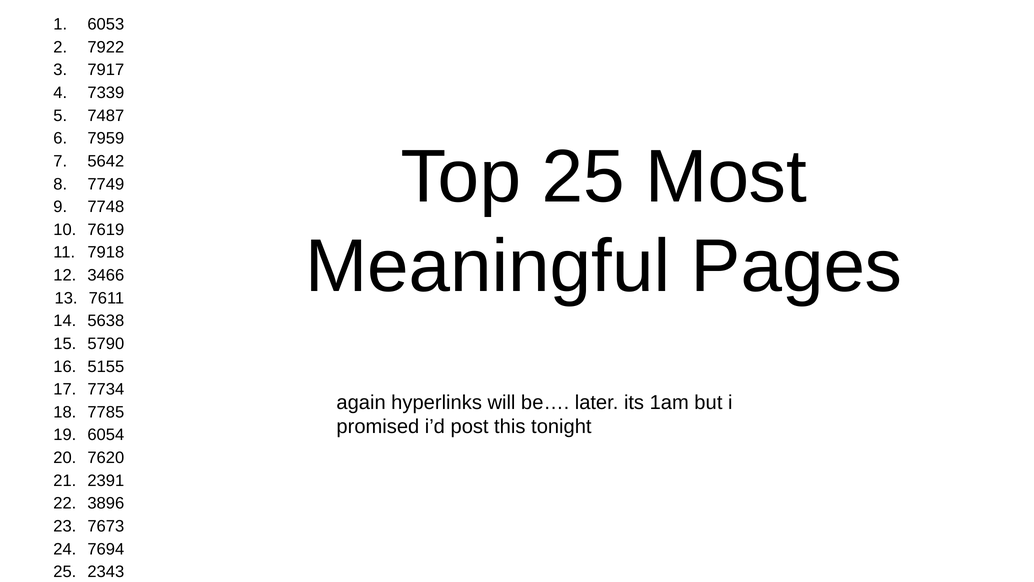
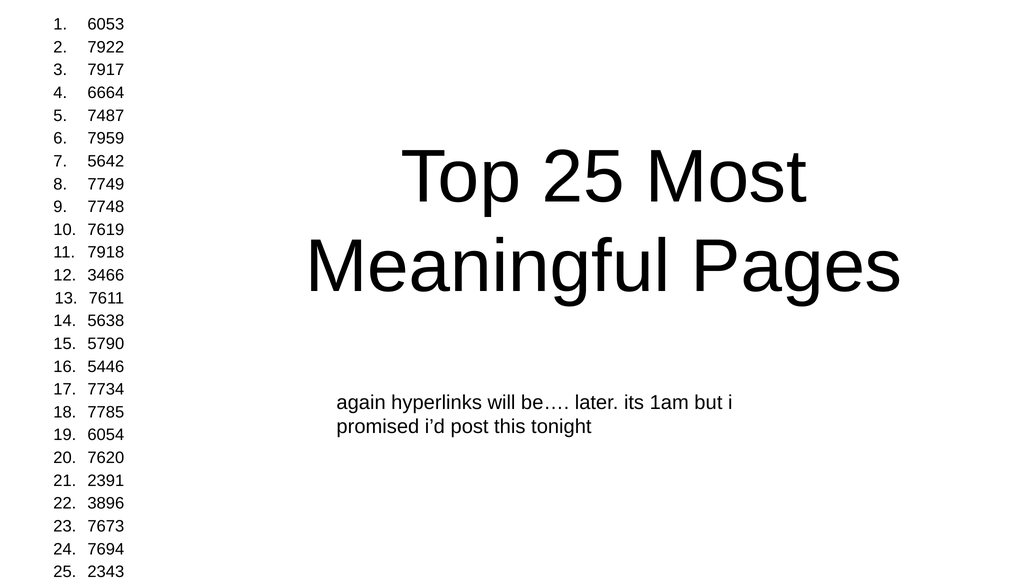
7339: 7339 -> 6664
5155: 5155 -> 5446
